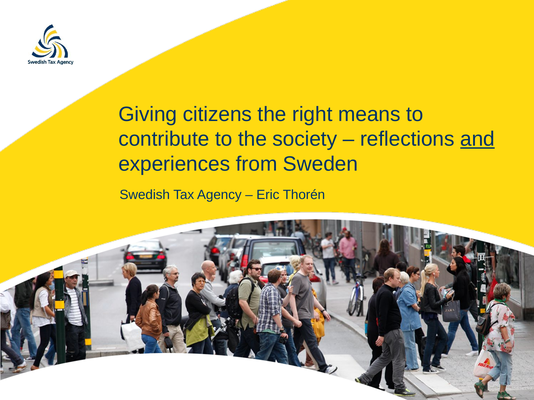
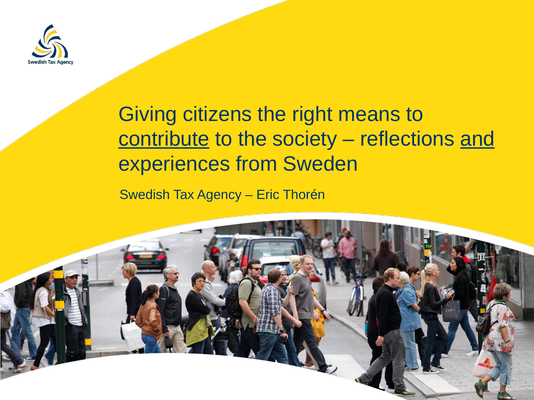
contribute underline: none -> present
